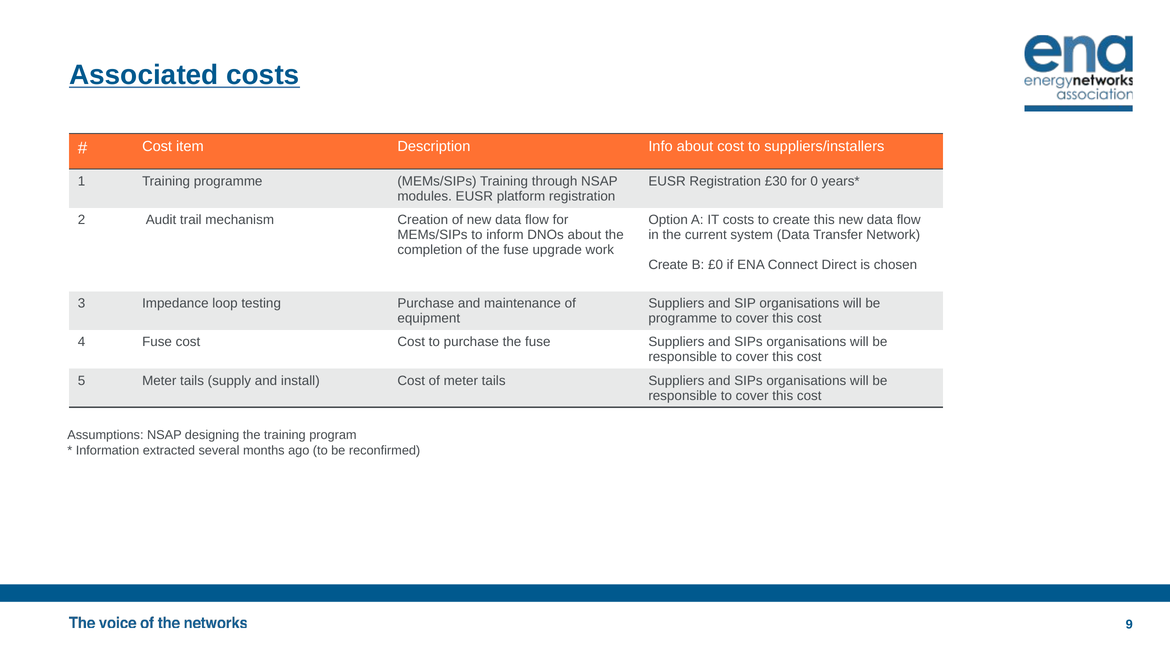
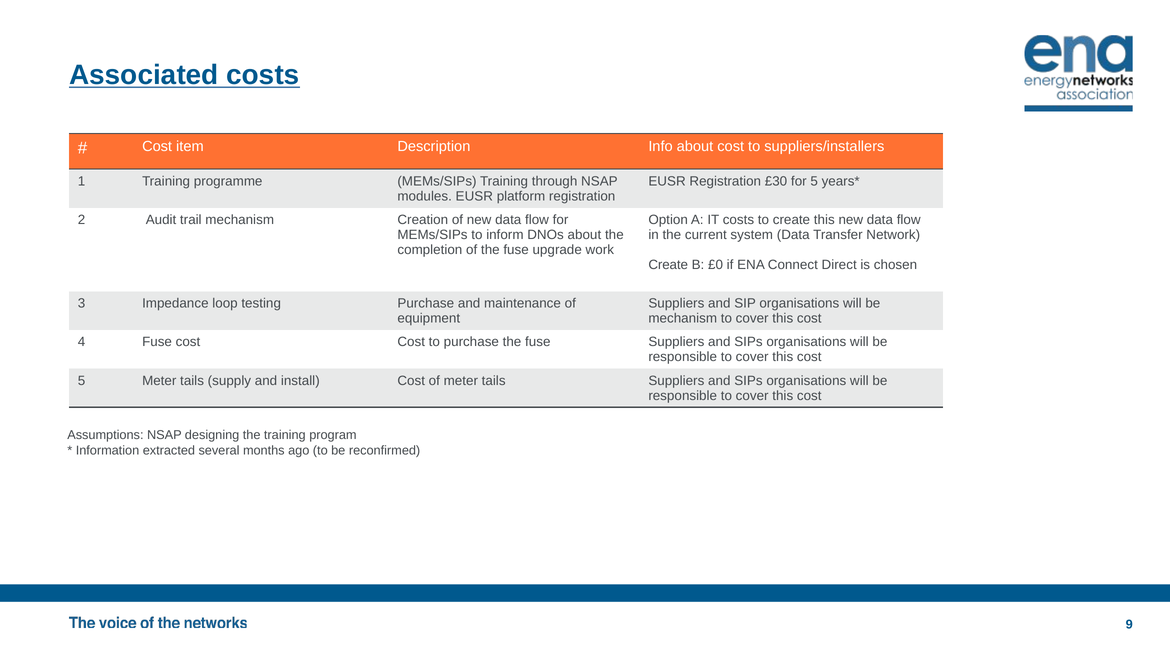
for 0: 0 -> 5
programme at (683, 318): programme -> mechanism
